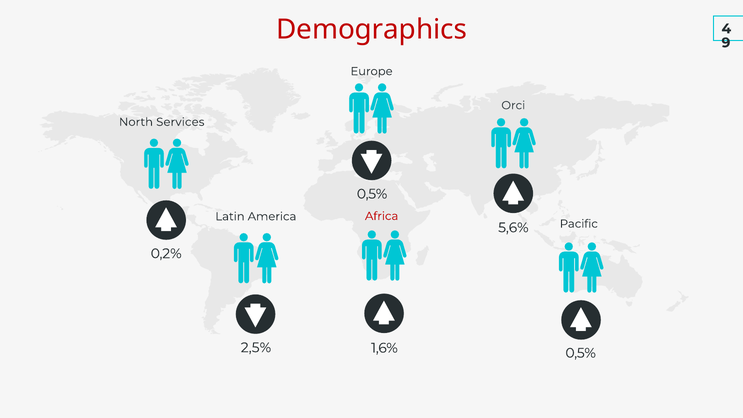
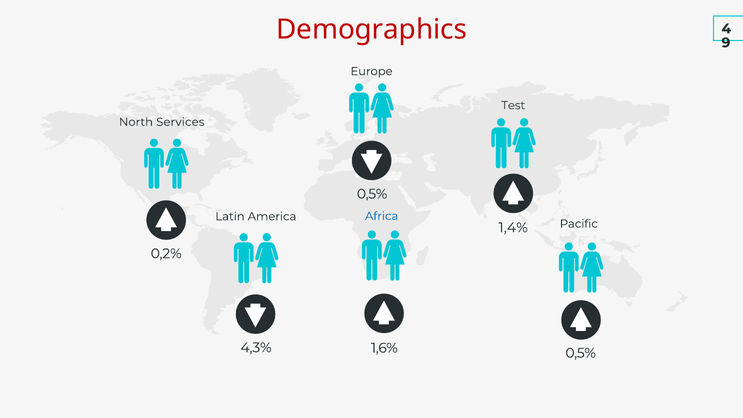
Orci: Orci -> Test
Africa colour: red -> blue
5,6%: 5,6% -> 1,4%
2,5%: 2,5% -> 4,3%
